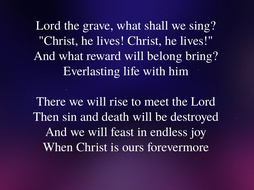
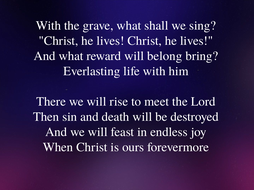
Lord at (48, 26): Lord -> With
